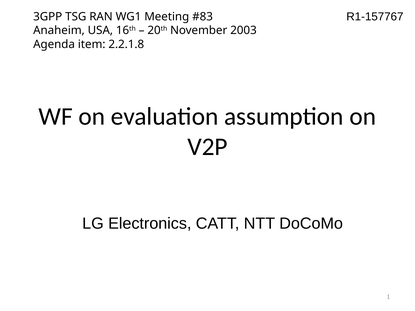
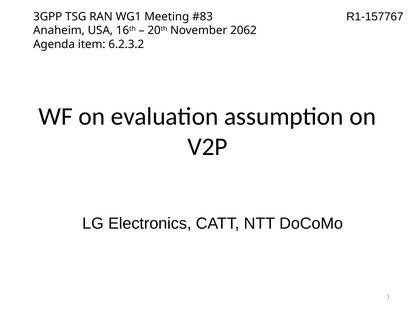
2003: 2003 -> 2062
2.2.1.8: 2.2.1.8 -> 6.2.3.2
